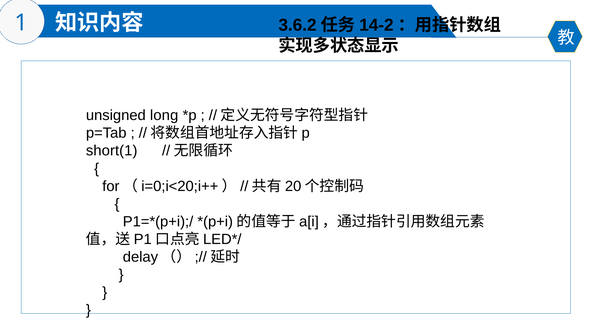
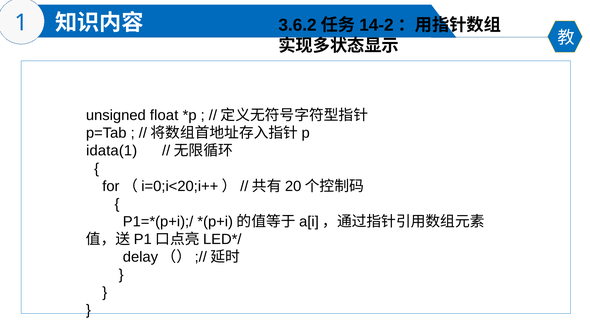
long: long -> float
short(1: short(1 -> idata(1
